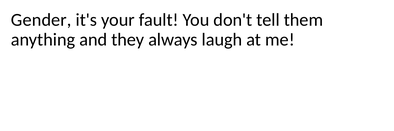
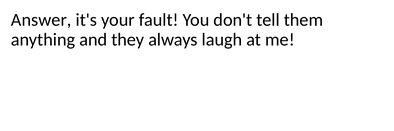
Gender: Gender -> Answer
